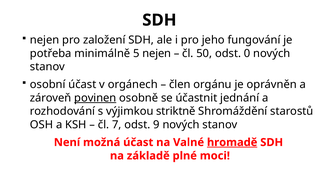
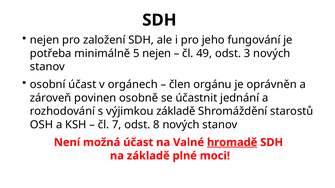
50: 50 -> 49
0: 0 -> 3
povinen underline: present -> none
výjimkou striktně: striktně -> základě
9: 9 -> 8
